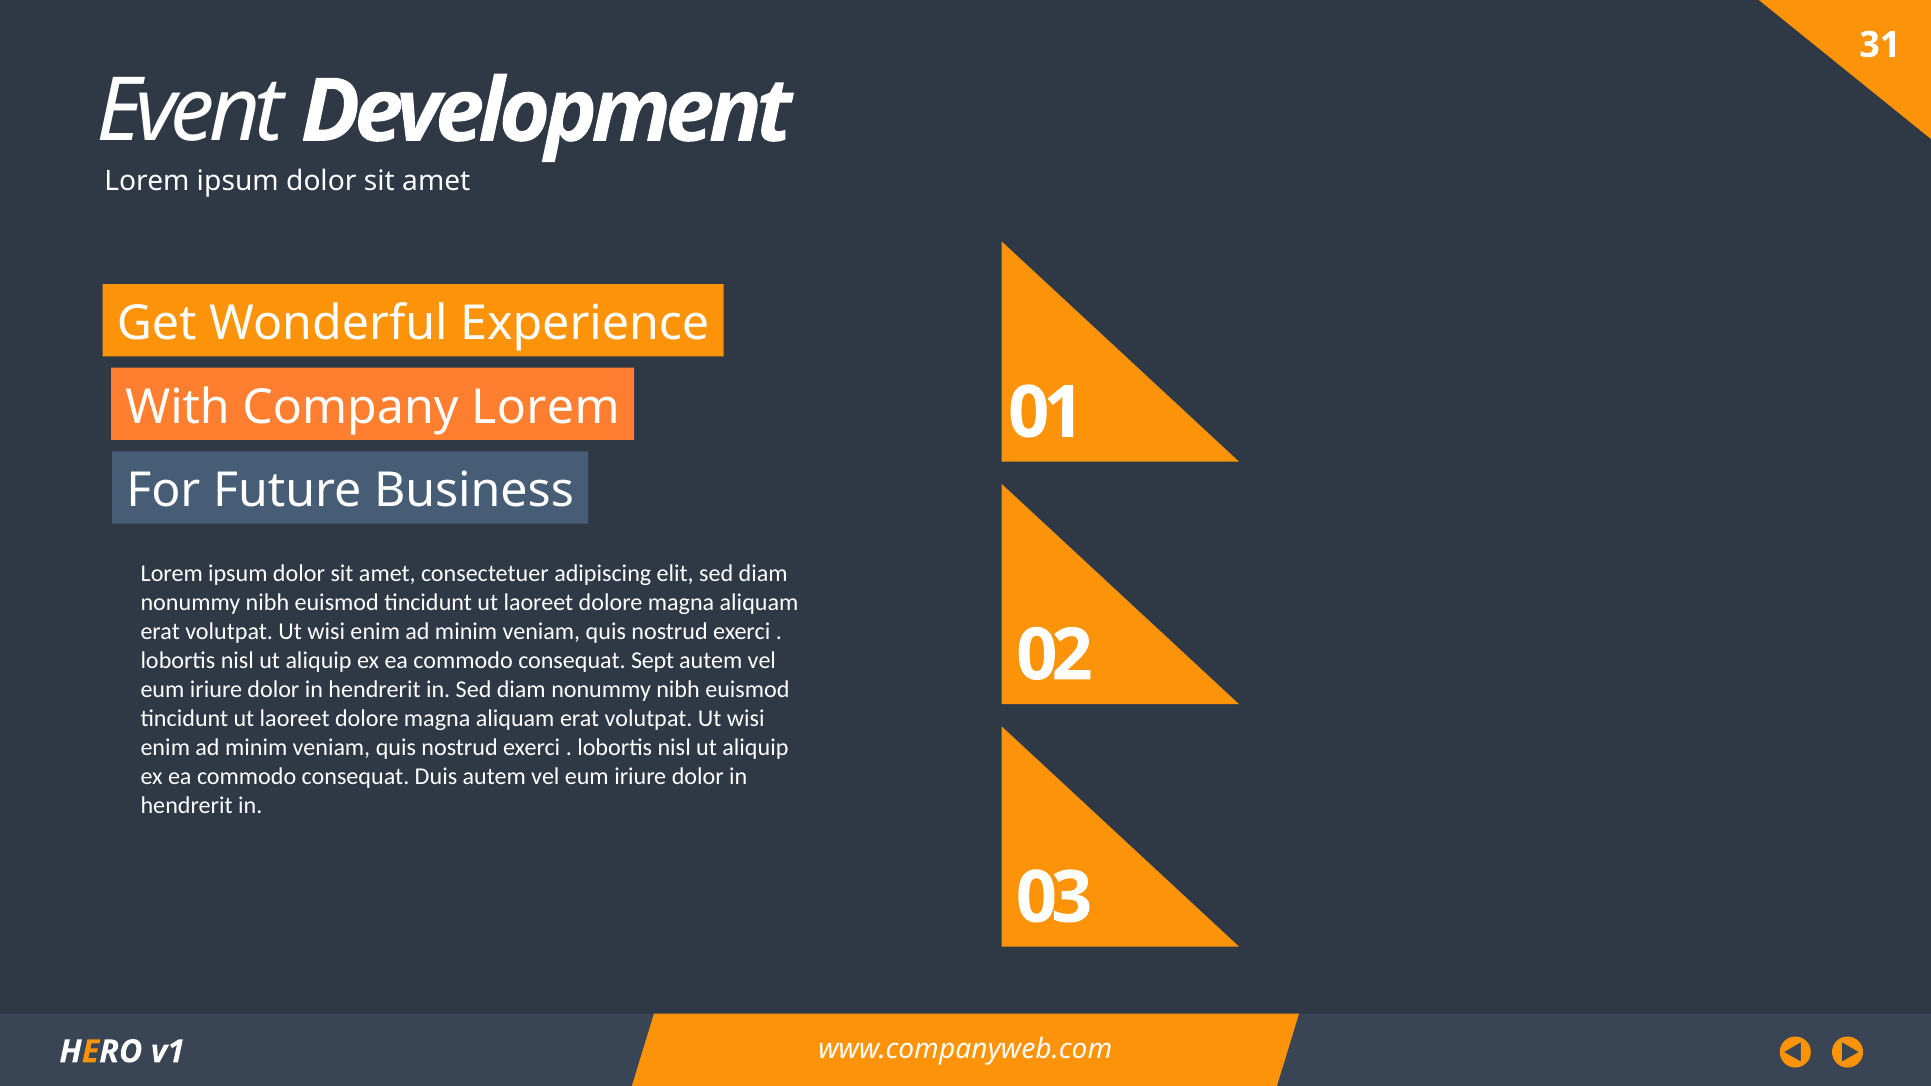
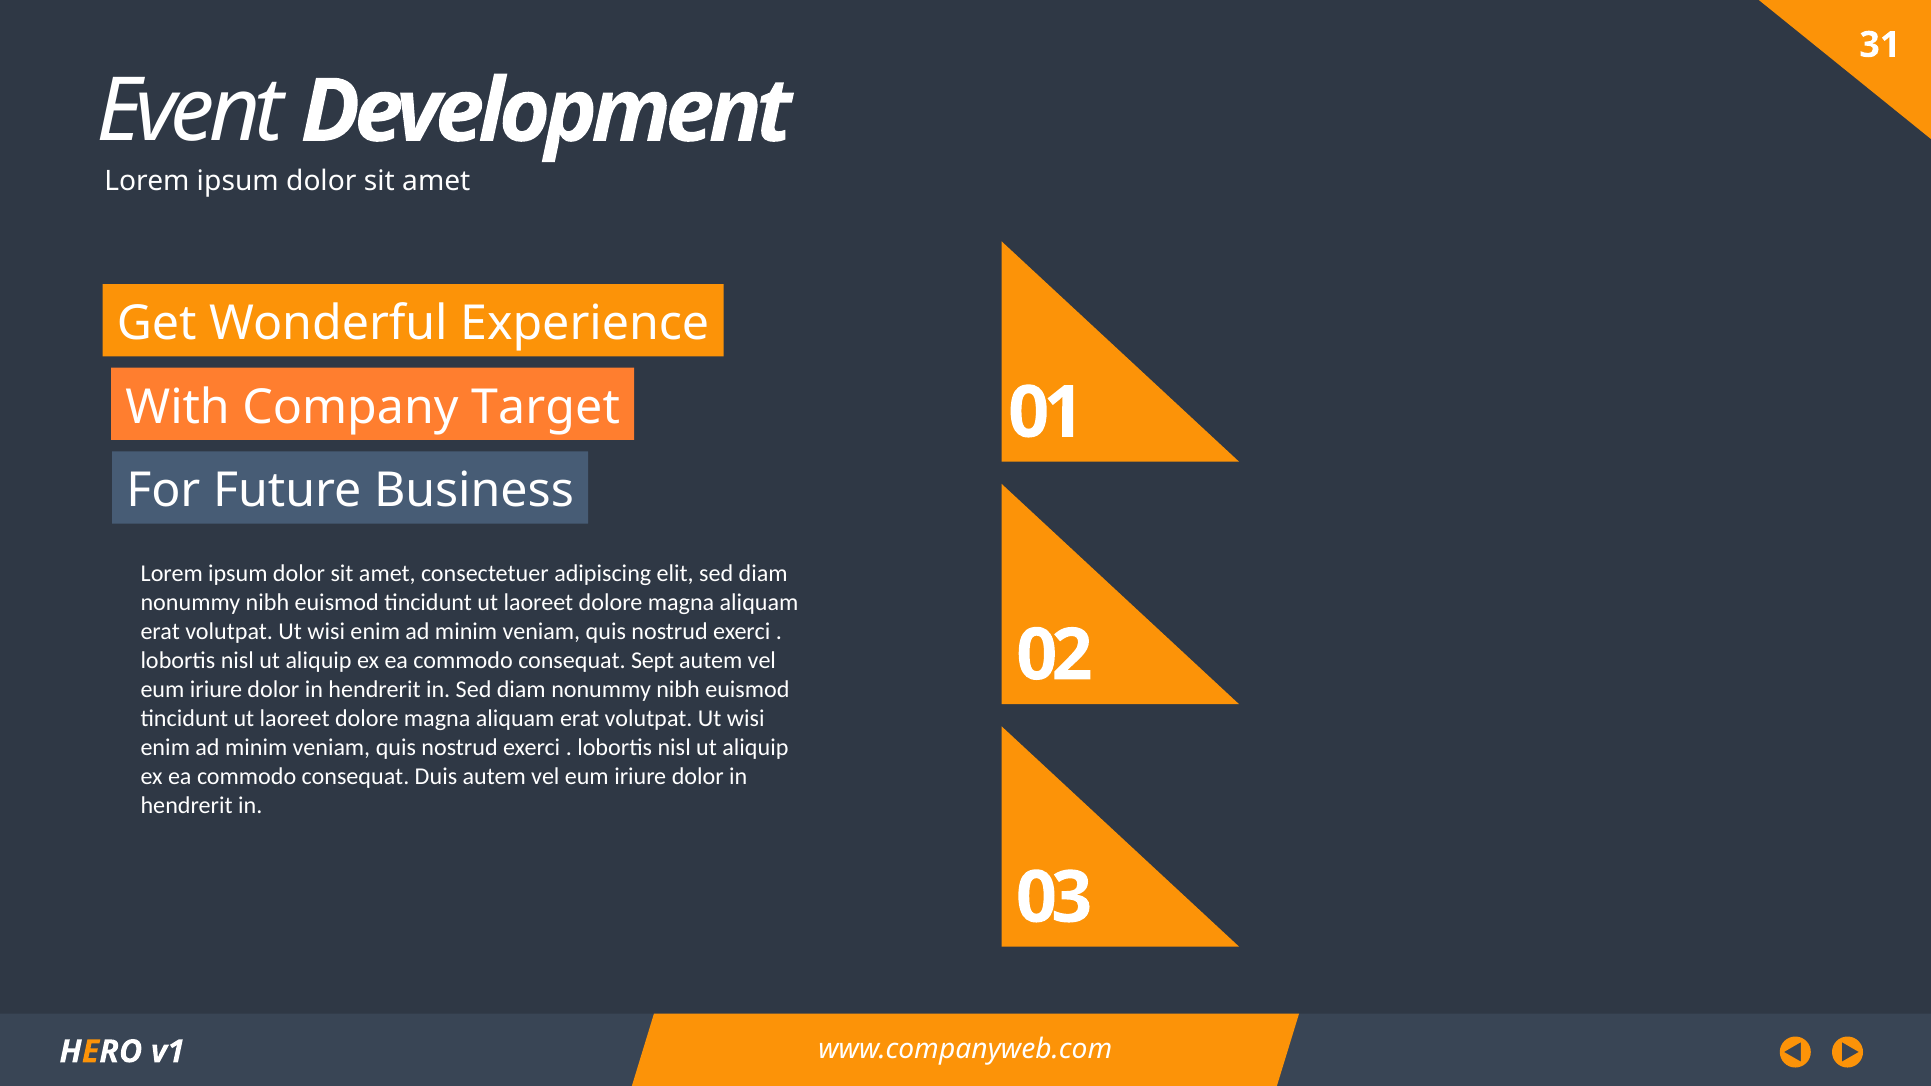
Company Lorem: Lorem -> Target
